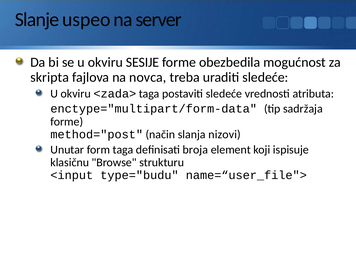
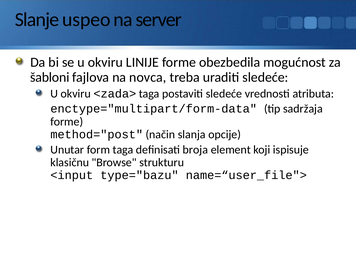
SESIJE: SESIJE -> LINIJE
skripta: skripta -> šabloni
nizovi: nizovi -> opcije
type="budu: type="budu -> type="bazu
